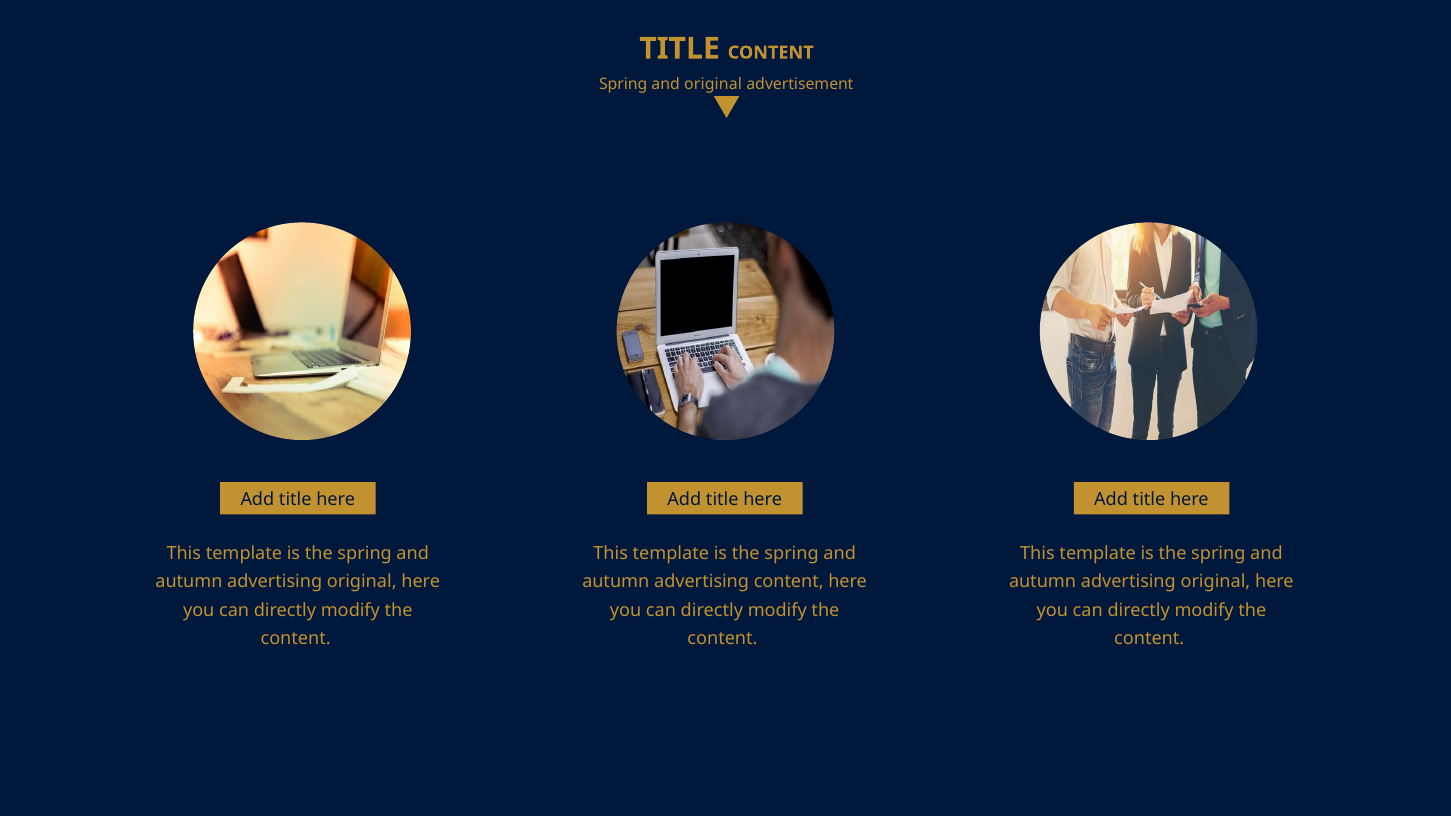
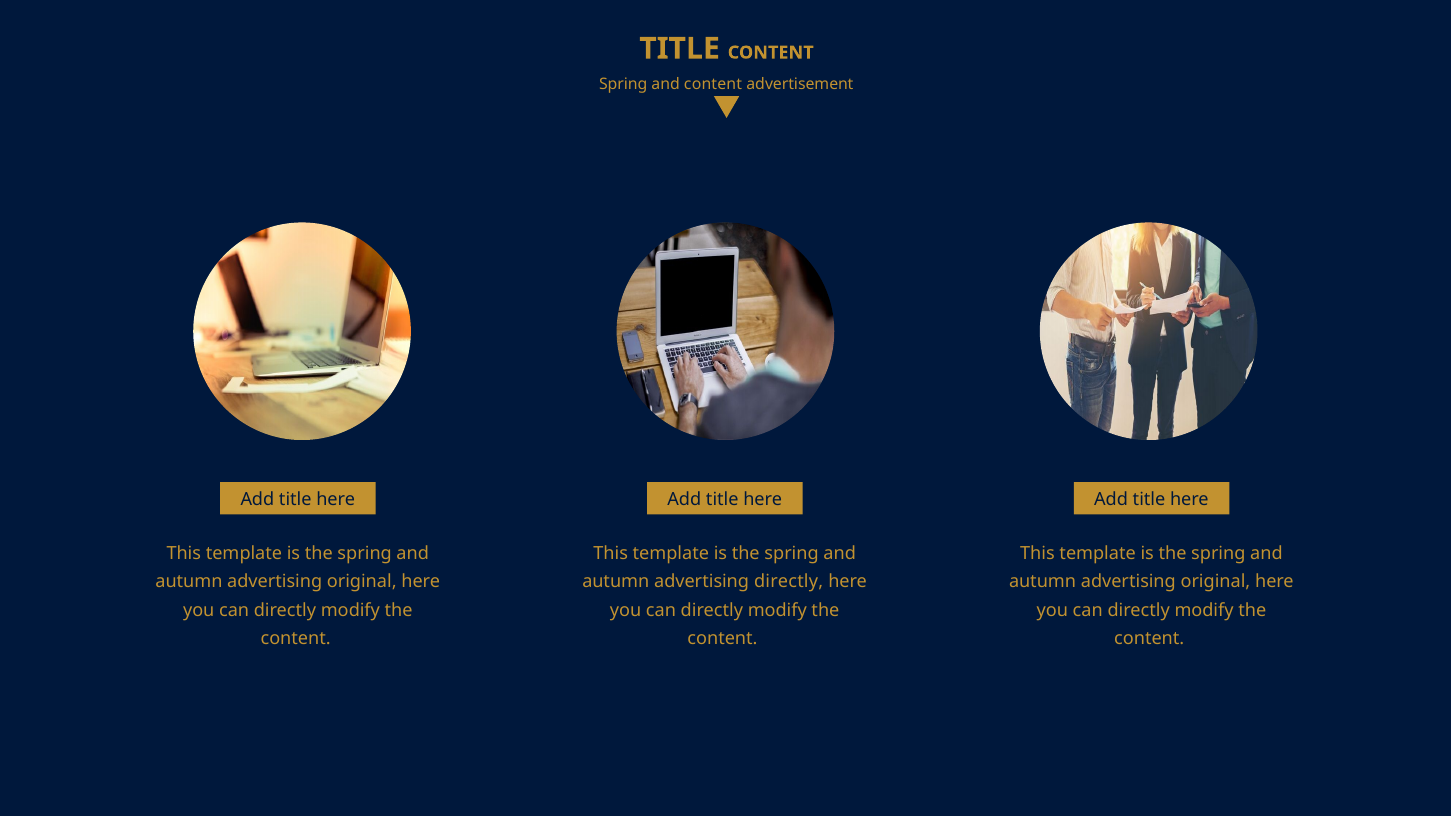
and original: original -> content
advertising content: content -> directly
